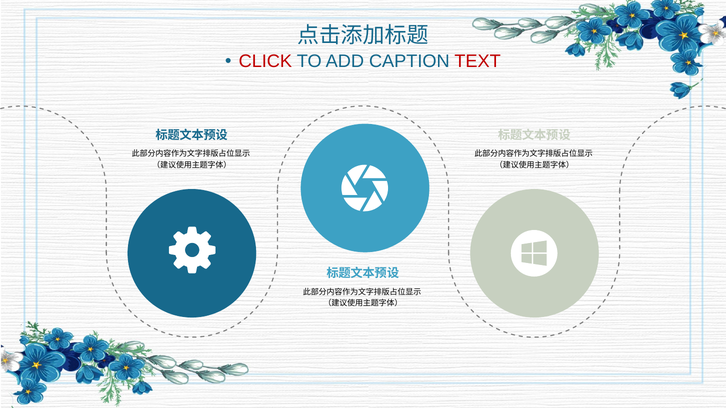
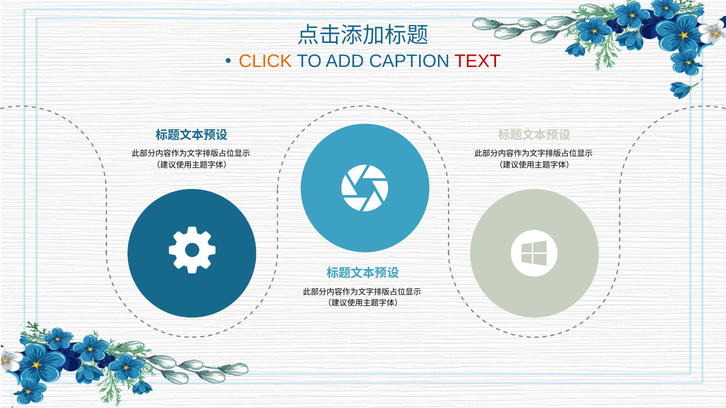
CLICK colour: red -> orange
